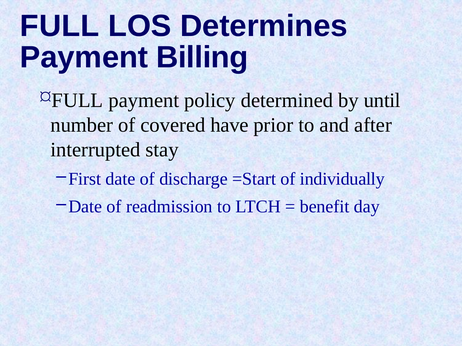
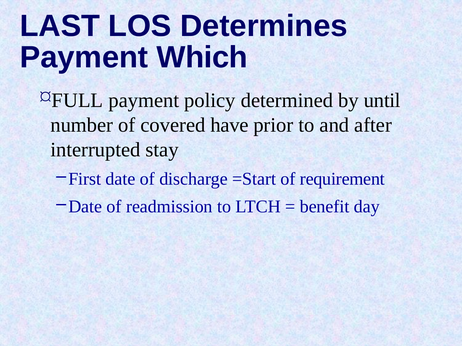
FULL at (60, 26): FULL -> LAST
Billing: Billing -> Which
individually: individually -> requirement
